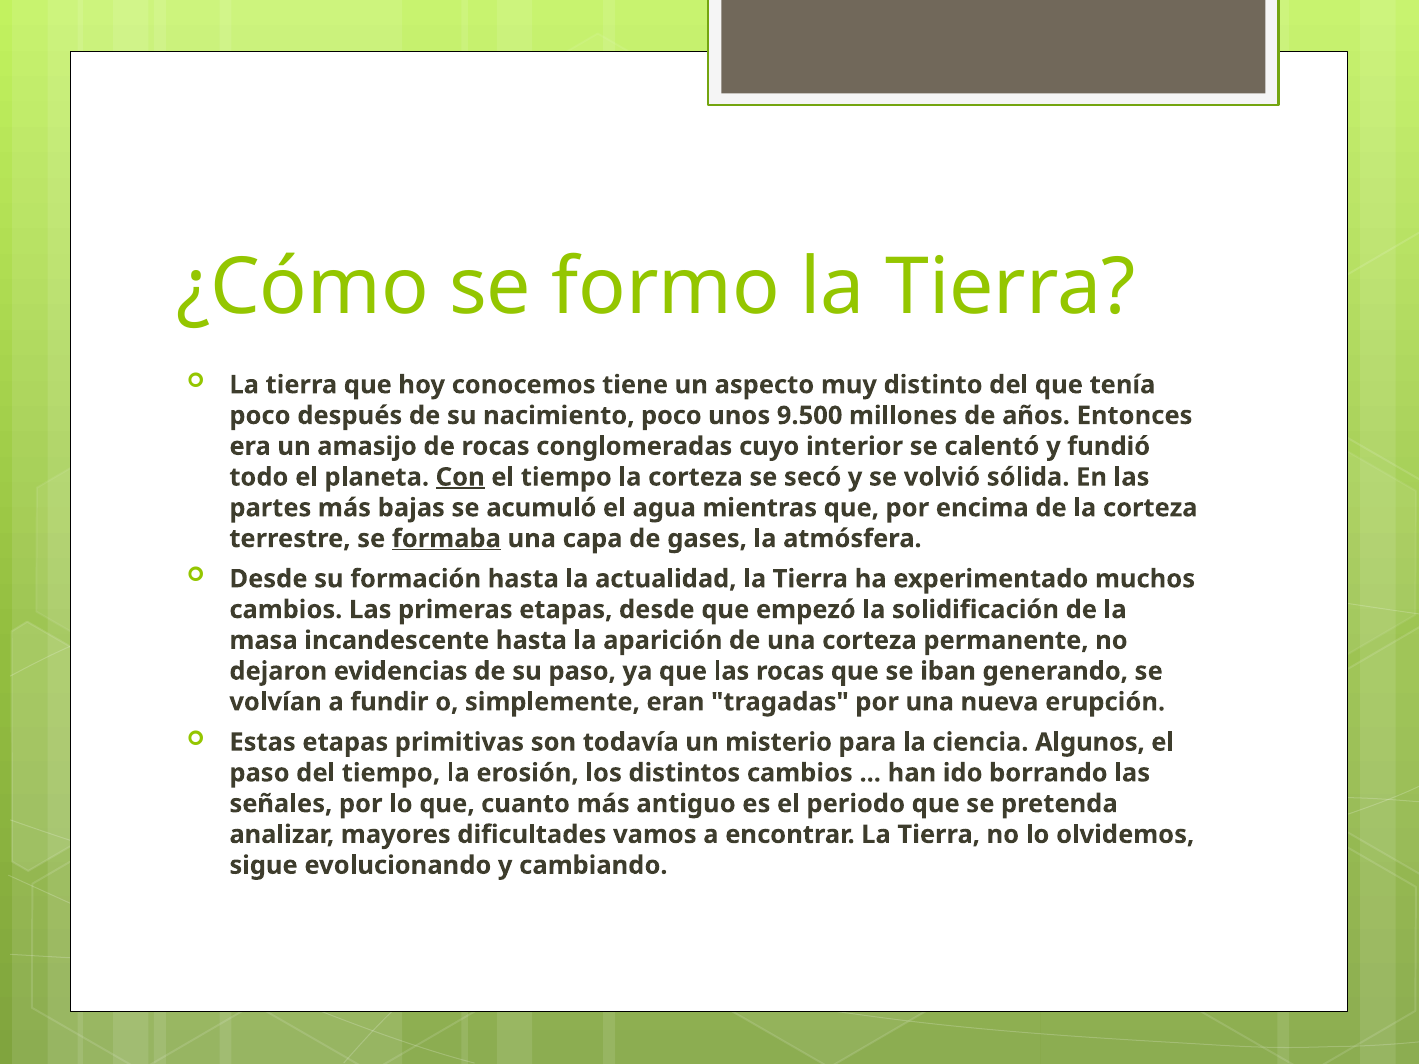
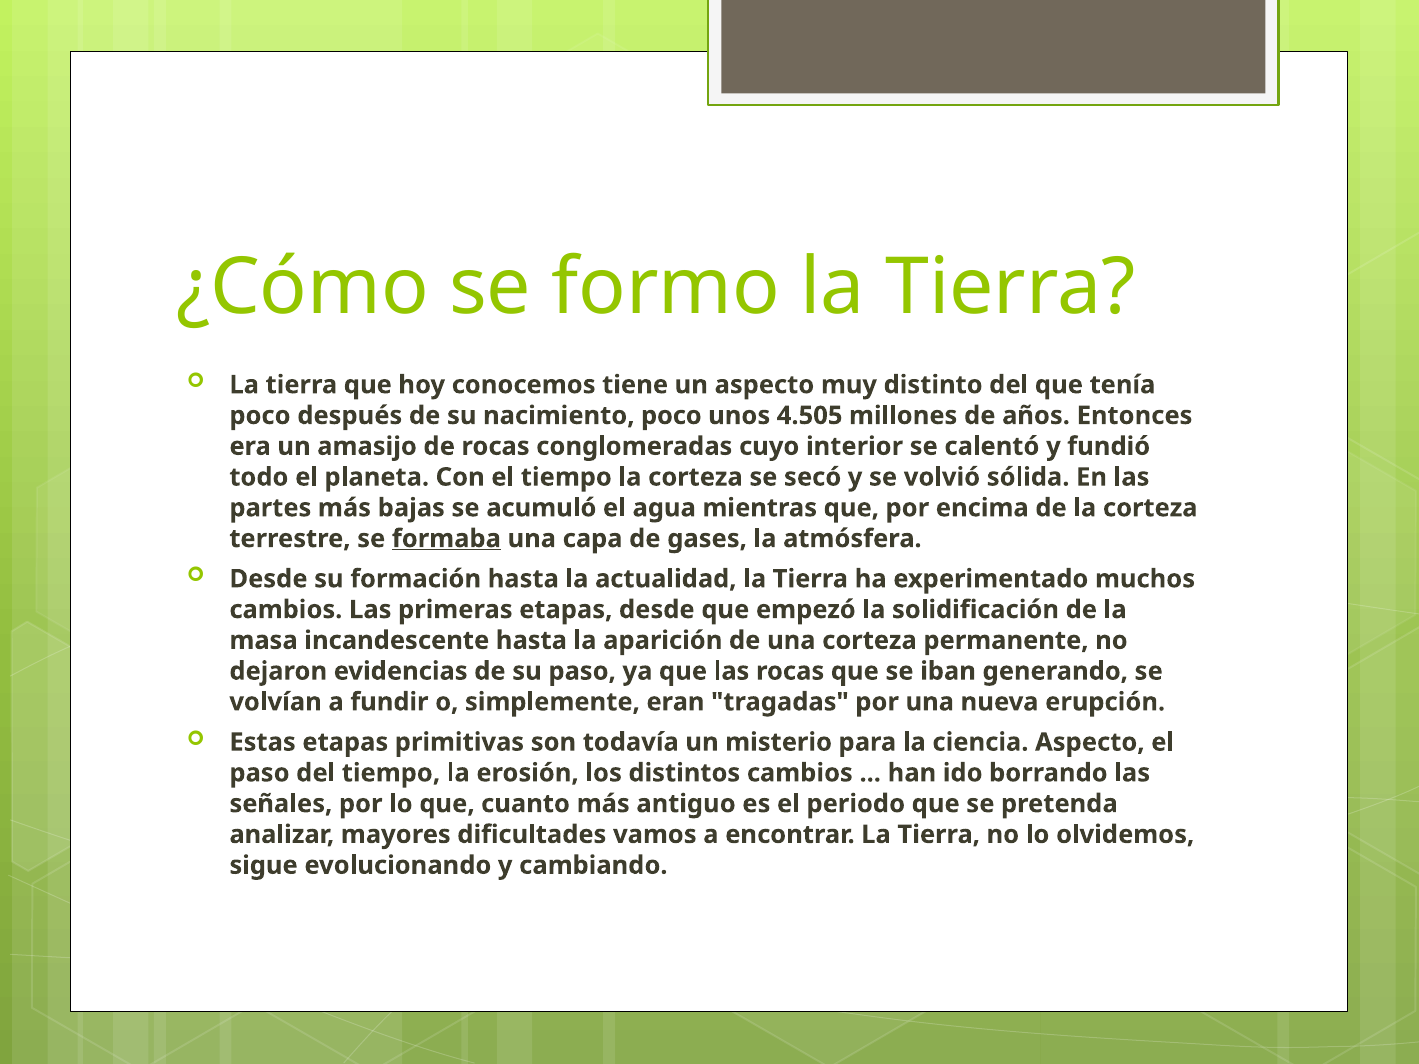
9.500: 9.500 -> 4.505
Con underline: present -> none
ciencia Algunos: Algunos -> Aspecto
